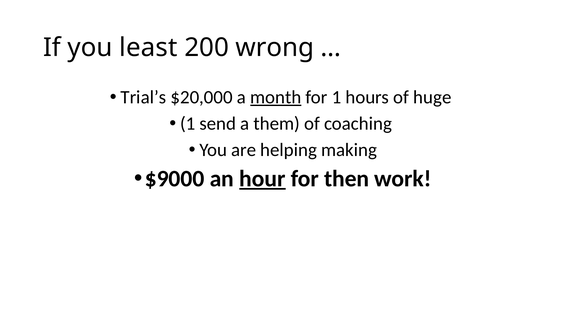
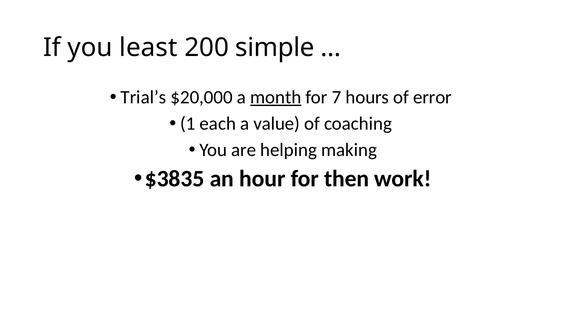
wrong: wrong -> simple
for 1: 1 -> 7
huge: huge -> error
send: send -> each
them: them -> value
$9000: $9000 -> $3835
hour underline: present -> none
